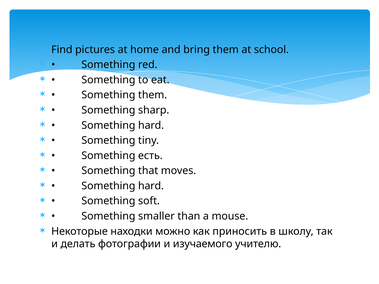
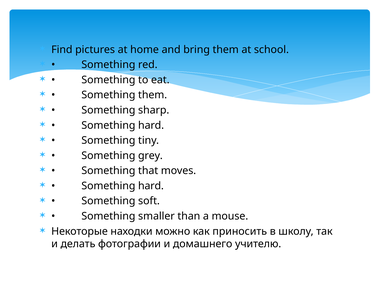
есть: есть -> grey
изучаемого: изучаемого -> домашнего
